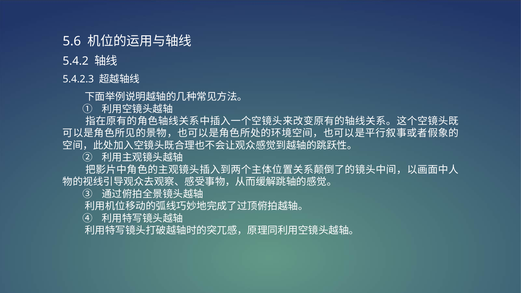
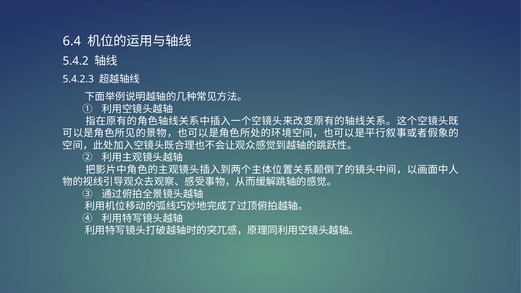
5.6: 5.6 -> 6.4
